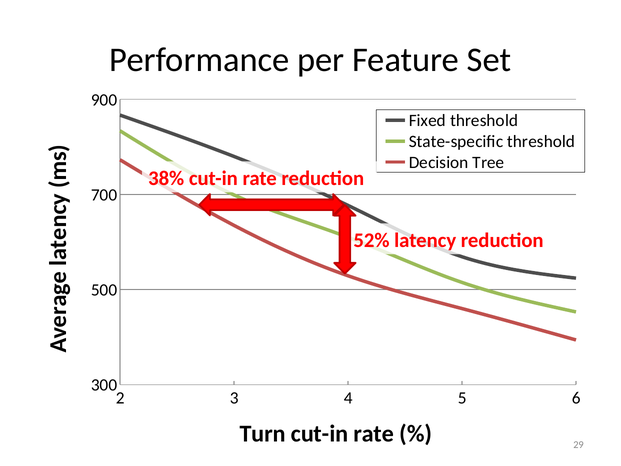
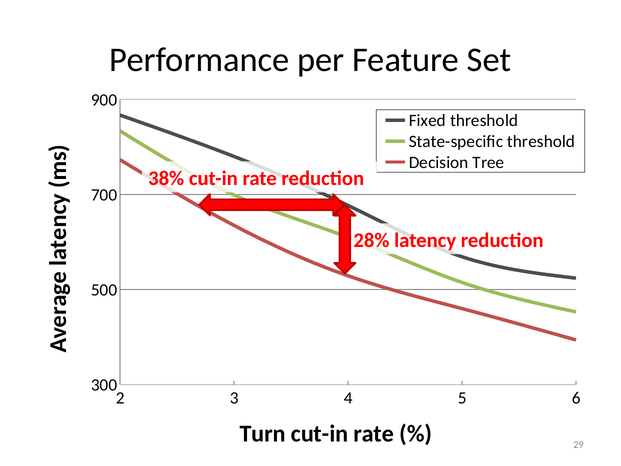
52%: 52% -> 28%
